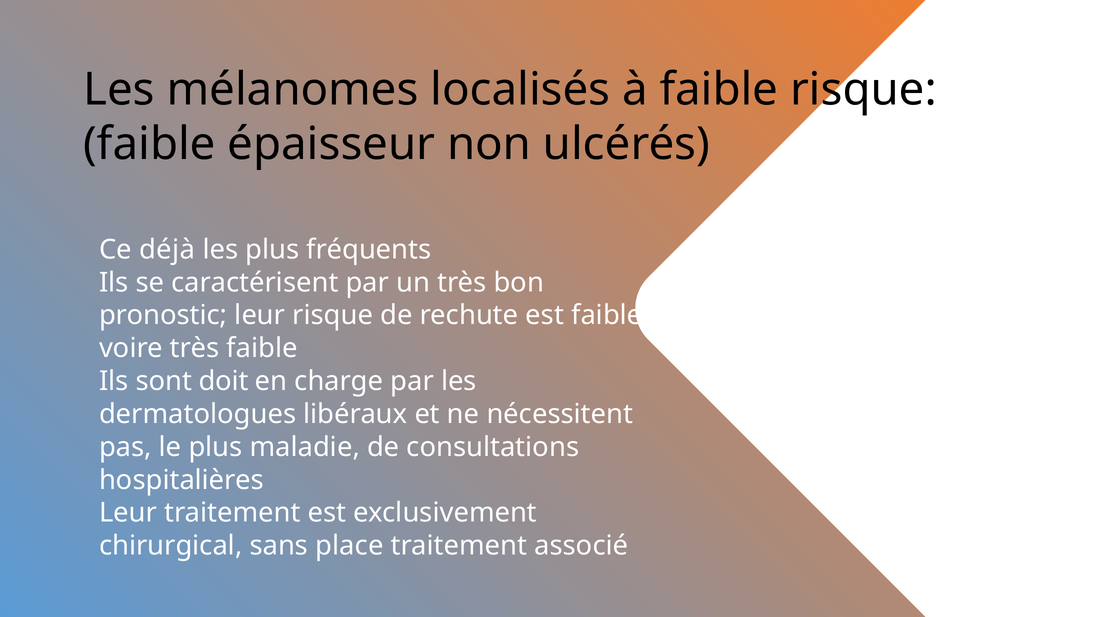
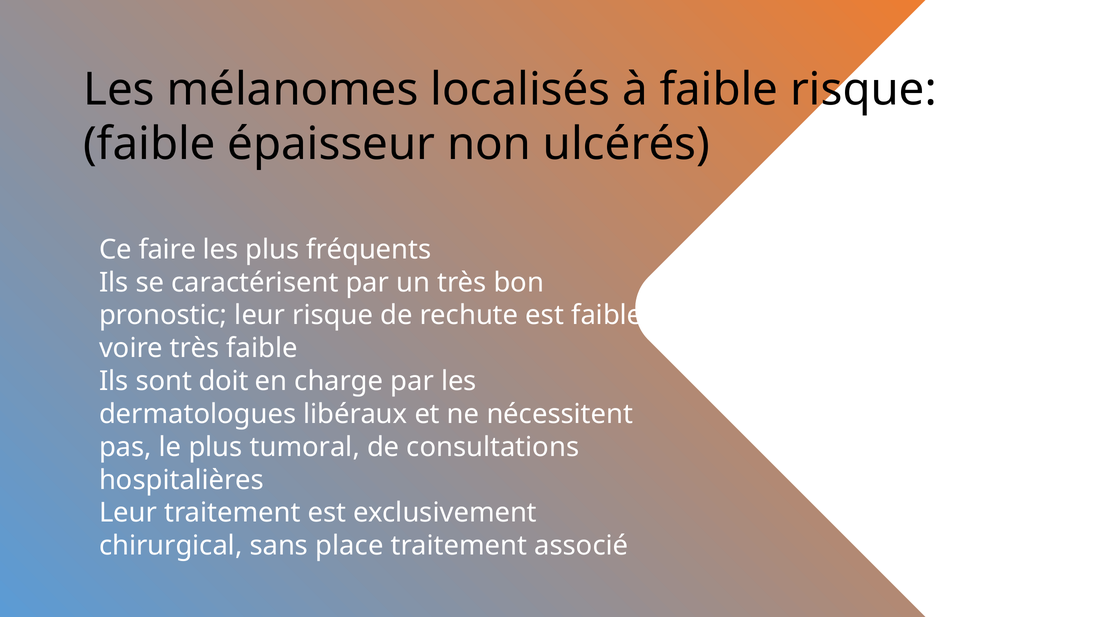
déjà: déjà -> faire
maladie: maladie -> tumoral
